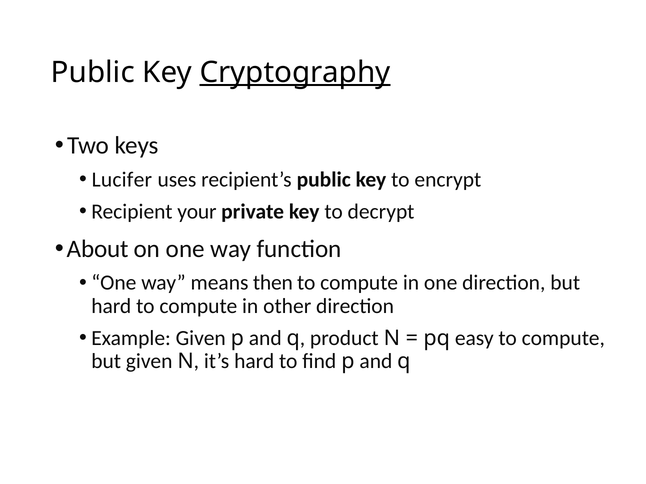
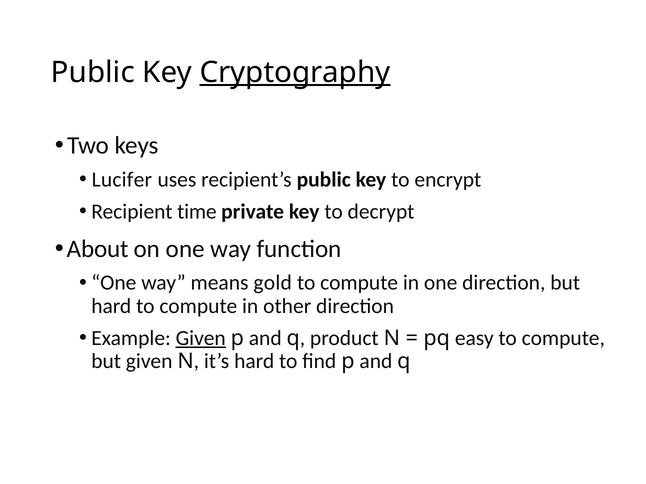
your: your -> time
then: then -> gold
Given at (201, 338) underline: none -> present
